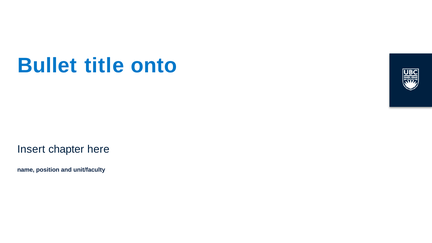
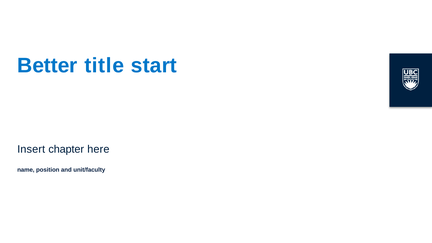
Bullet: Bullet -> Better
onto: onto -> start
